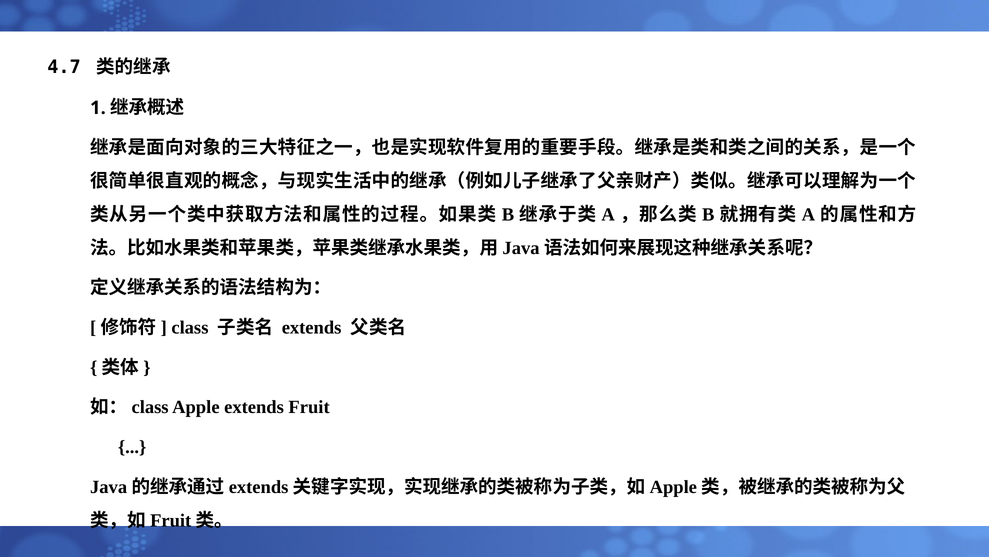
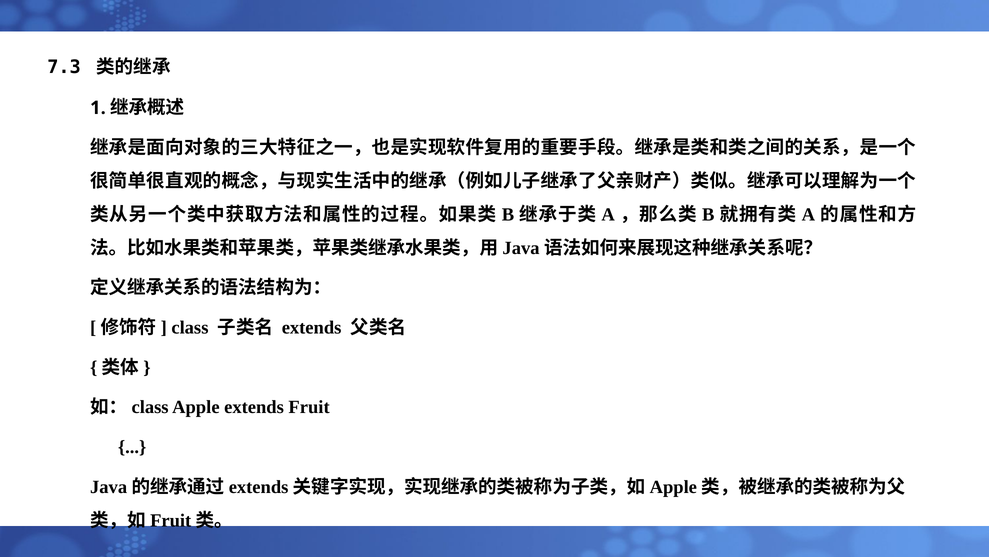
4.7: 4.7 -> 7.3
